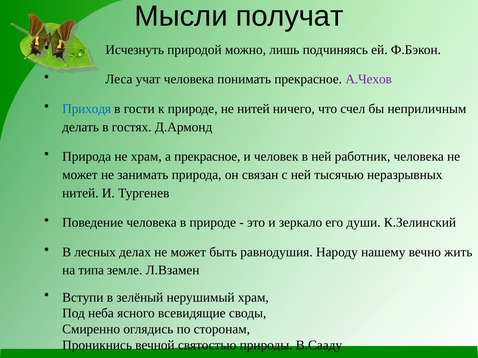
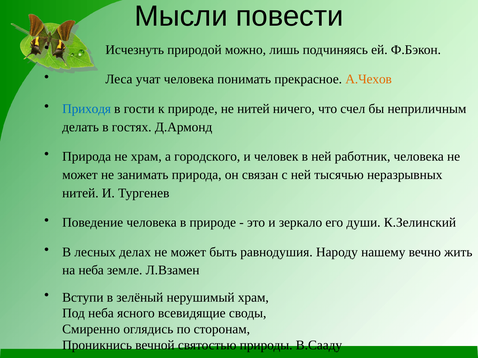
получат: получат -> повести
А.Чехов colour: purple -> orange
а прекрасное: прекрасное -> городского
на типа: типа -> неба
